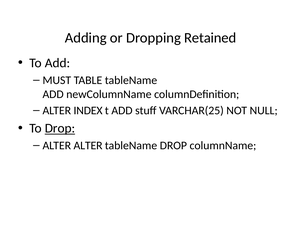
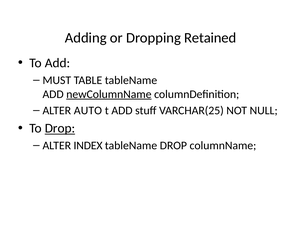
newColumnName underline: none -> present
INDEX: INDEX -> AUTO
ALTER ALTER: ALTER -> INDEX
